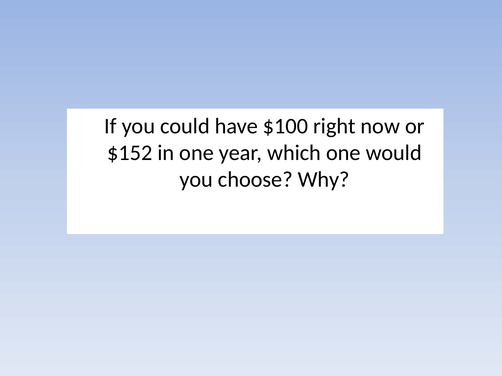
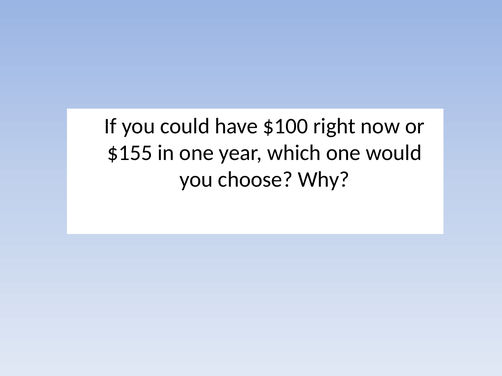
$152: $152 -> $155
